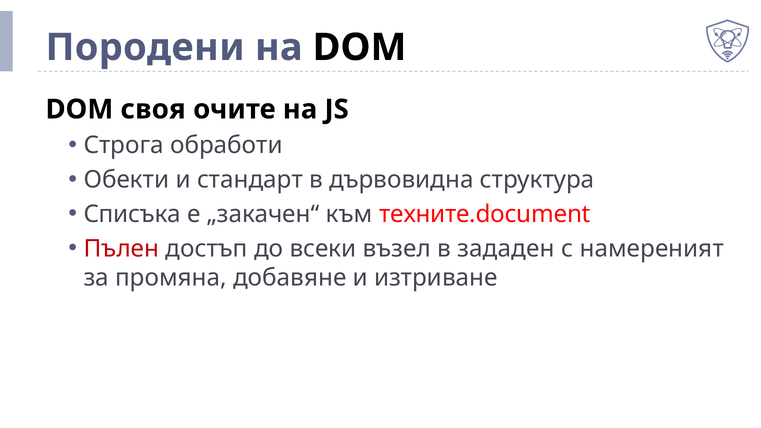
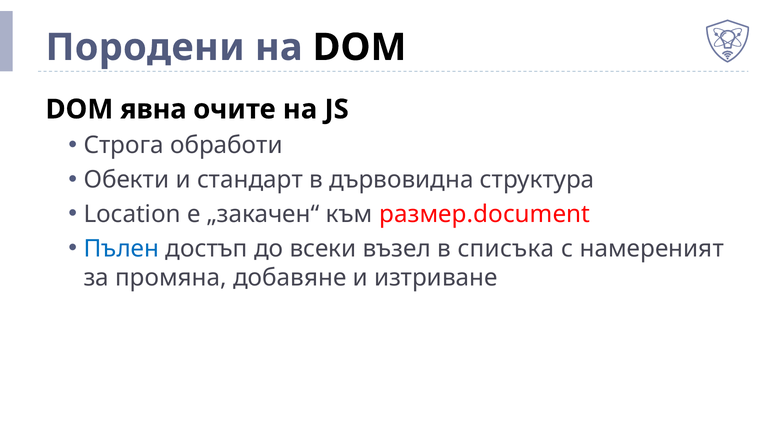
своя: своя -> явна
Списъка: Списъка -> Location
техните.document: техните.document -> размер.document
Пълен colour: red -> blue
зададен: зададен -> списъка
